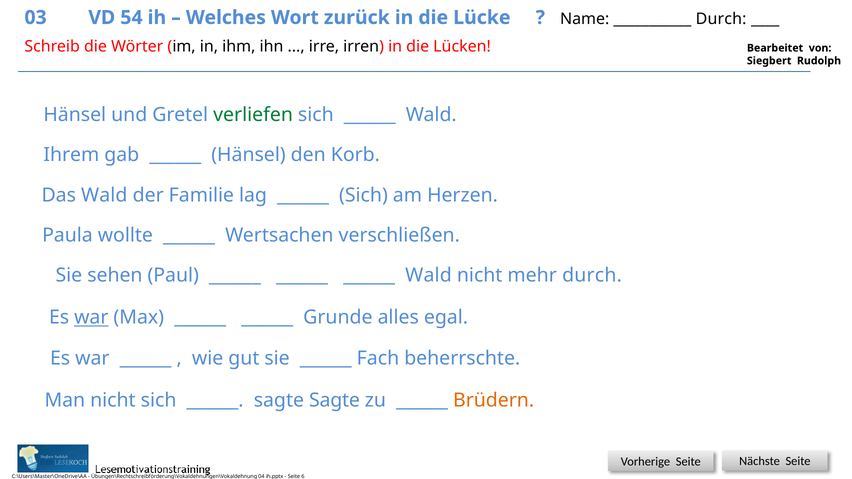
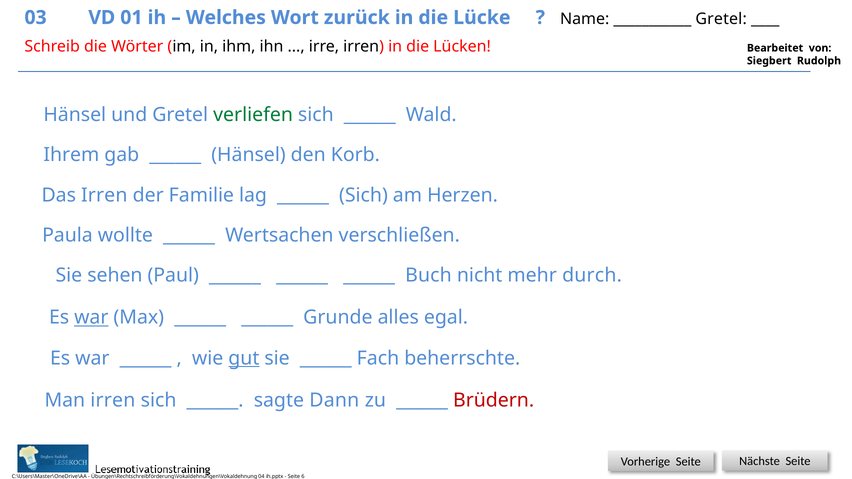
54: 54 -> 01
Durch at (721, 19): Durch -> Gretel
Das Wald: Wald -> Irren
Wald at (429, 276): Wald -> Buch
gut underline: none -> present
Man nicht: nicht -> irren
sagte Sagte: Sagte -> Dann
Brüdern colour: orange -> red
